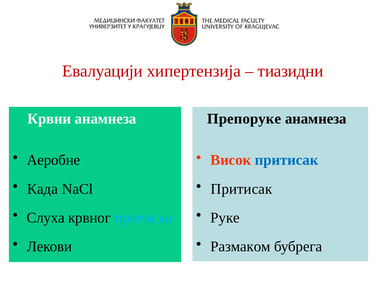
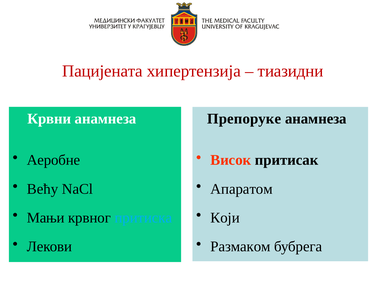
Евалуацији: Евалуацији -> Пацијената
притисак at (287, 160) colour: blue -> black
Када: Када -> Већу
Притисак at (242, 189): Притисак -> Апаратом
Слуха: Слуха -> Мањи
Руке: Руке -> Који
